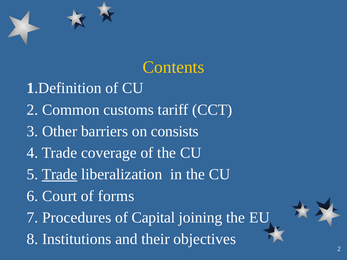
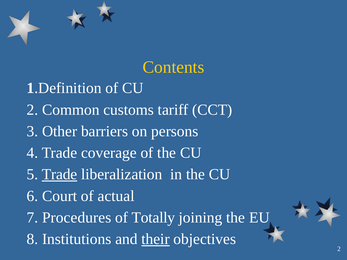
consists: consists -> persons
forms: forms -> actual
Capital: Capital -> Totally
their underline: none -> present
